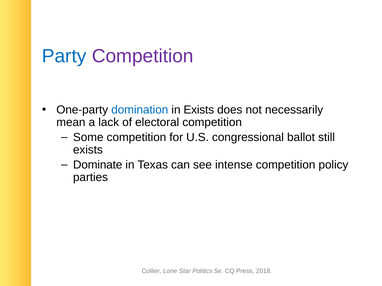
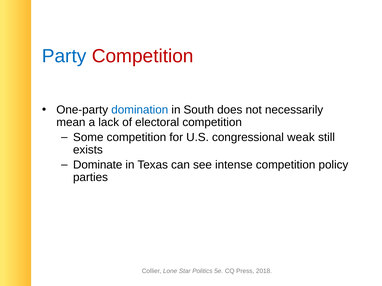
Competition at (143, 56) colour: purple -> red
in Exists: Exists -> South
ballot: ballot -> weak
